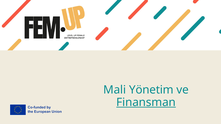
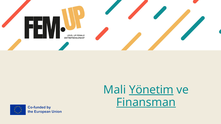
Yönetim underline: none -> present
